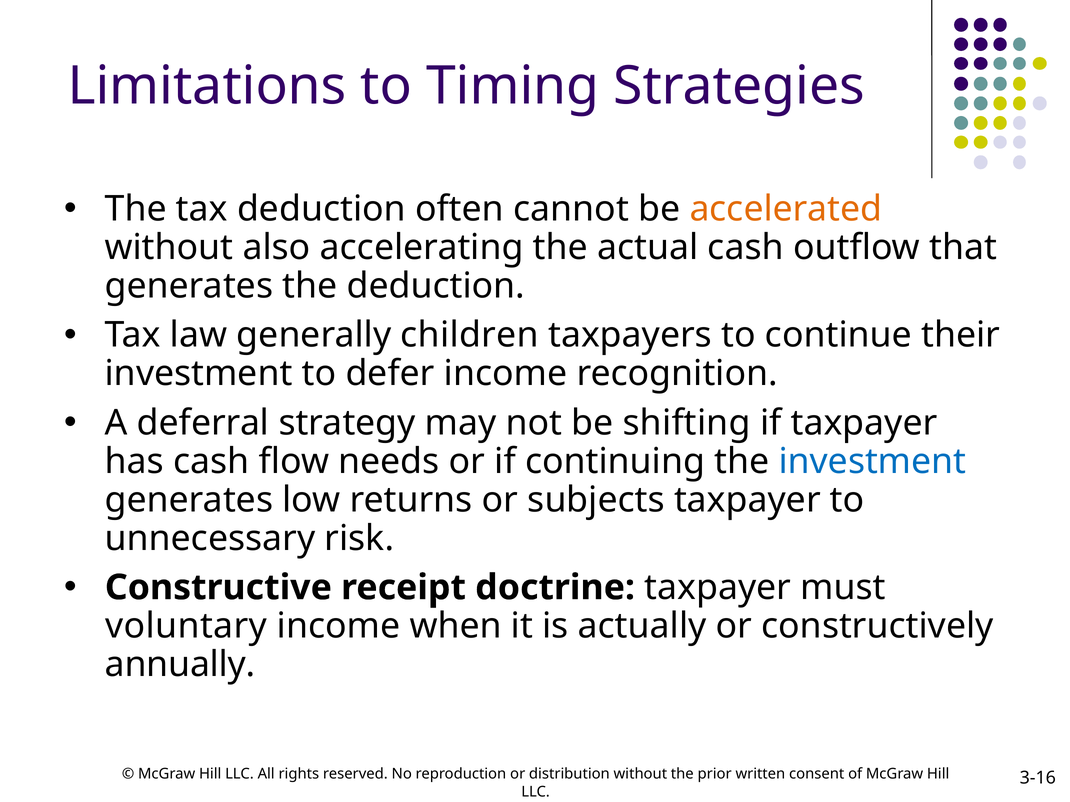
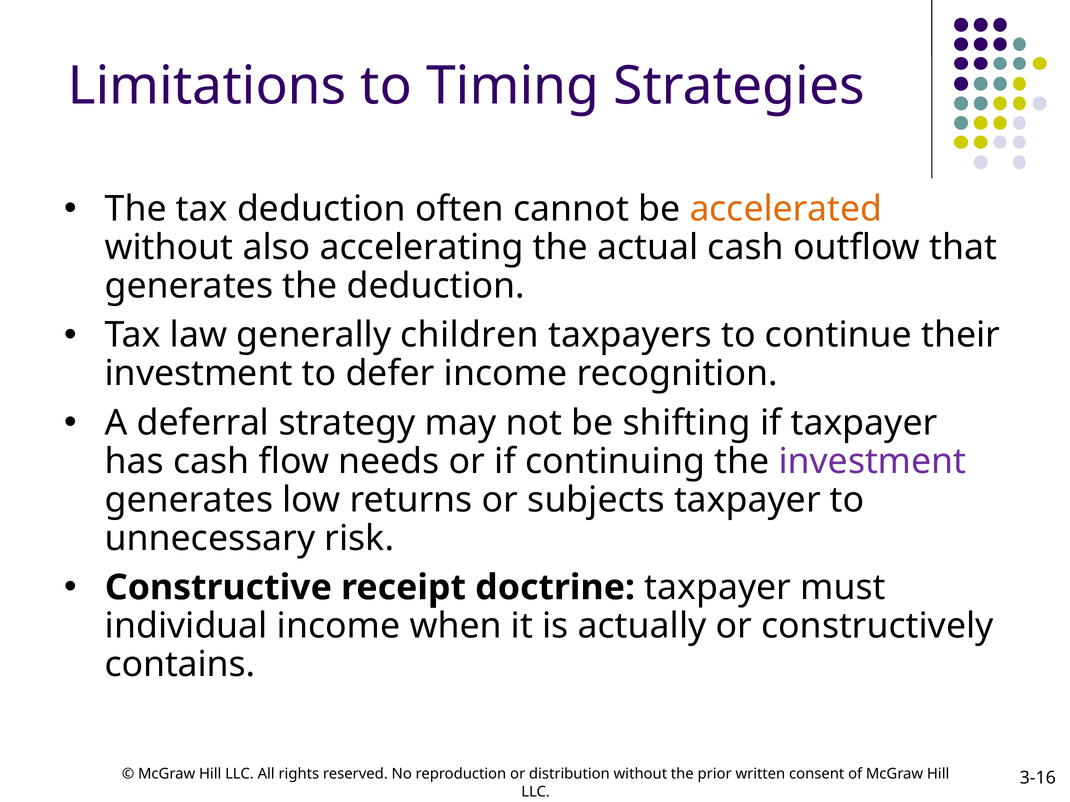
investment at (872, 462) colour: blue -> purple
voluntary: voluntary -> individual
annually: annually -> contains
